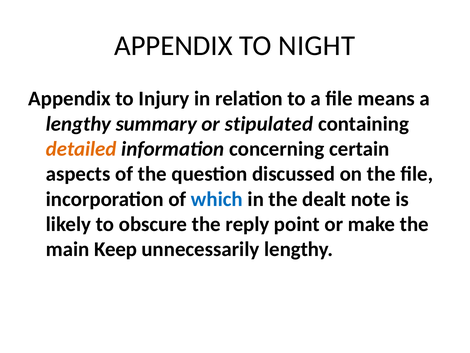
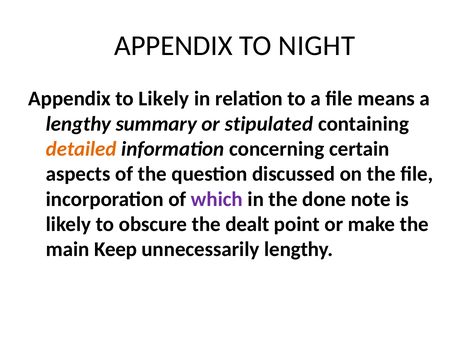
to Injury: Injury -> Likely
which colour: blue -> purple
dealt: dealt -> done
reply: reply -> dealt
